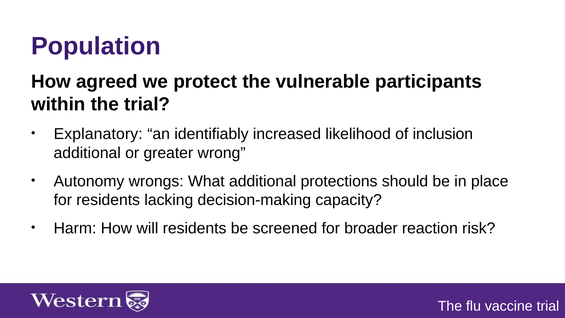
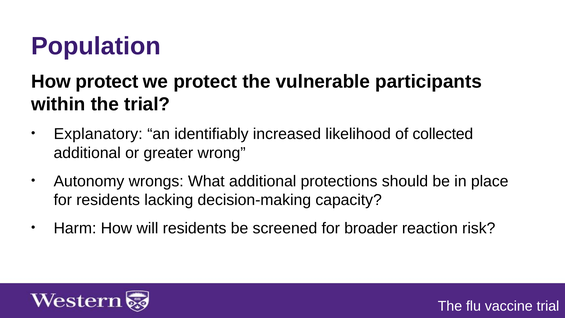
How agreed: agreed -> protect
inclusion: inclusion -> collected
